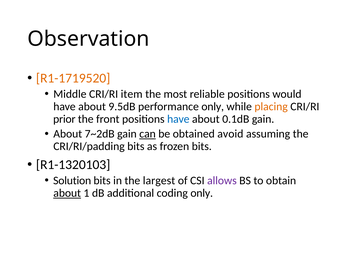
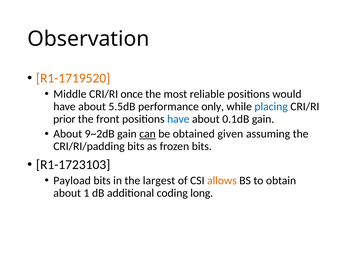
item: item -> once
9.5dB: 9.5dB -> 5.5dB
placing colour: orange -> blue
7~2dB: 7~2dB -> 9~2dB
avoid: avoid -> given
R1-1320103: R1-1320103 -> R1-1723103
Solution: Solution -> Payload
allows colour: purple -> orange
about at (67, 193) underline: present -> none
coding only: only -> long
